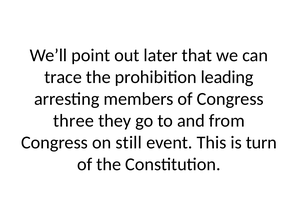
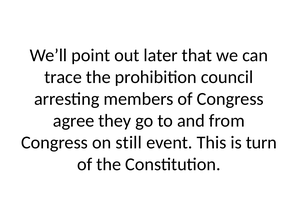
leading: leading -> council
three: three -> agree
